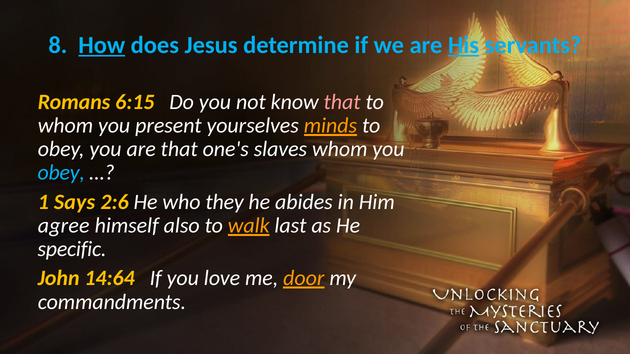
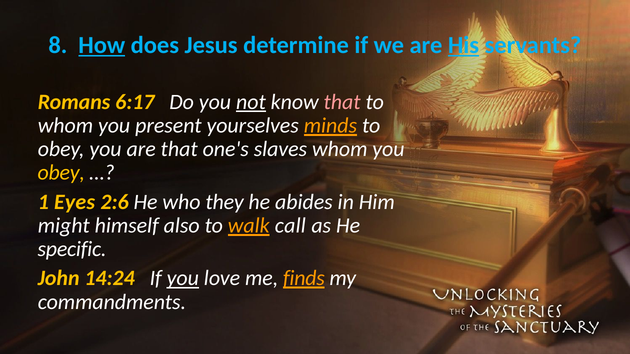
6:15: 6:15 -> 6:17
not underline: none -> present
obey at (61, 173) colour: light blue -> yellow
Says: Says -> Eyes
agree: agree -> might
last: last -> call
14:64: 14:64 -> 14:24
you at (183, 279) underline: none -> present
door: door -> finds
